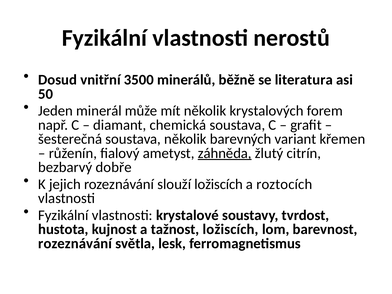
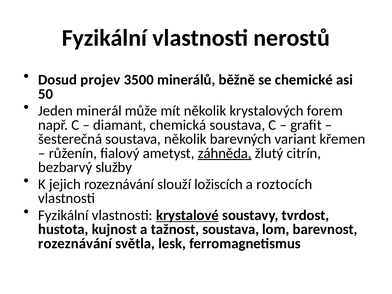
vnitřní: vnitřní -> projev
literatura: literatura -> chemické
dobře: dobře -> služby
krystalové underline: none -> present
tažnost ložiscích: ložiscích -> soustava
